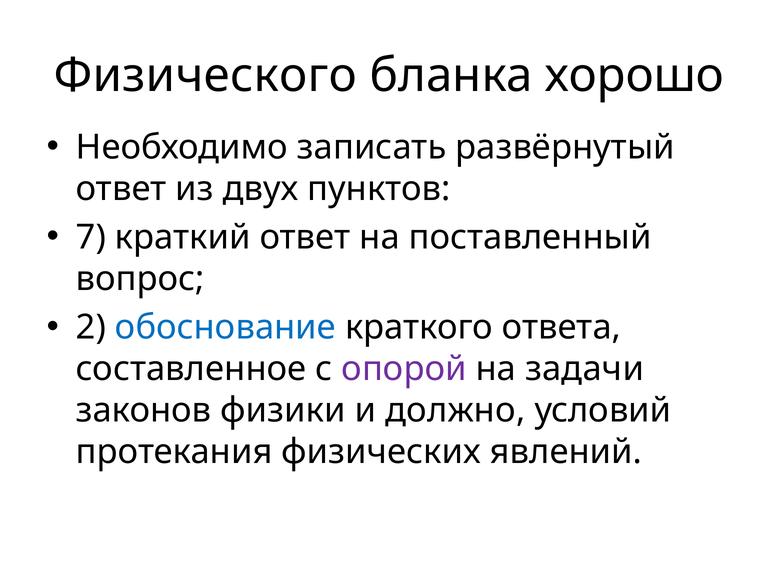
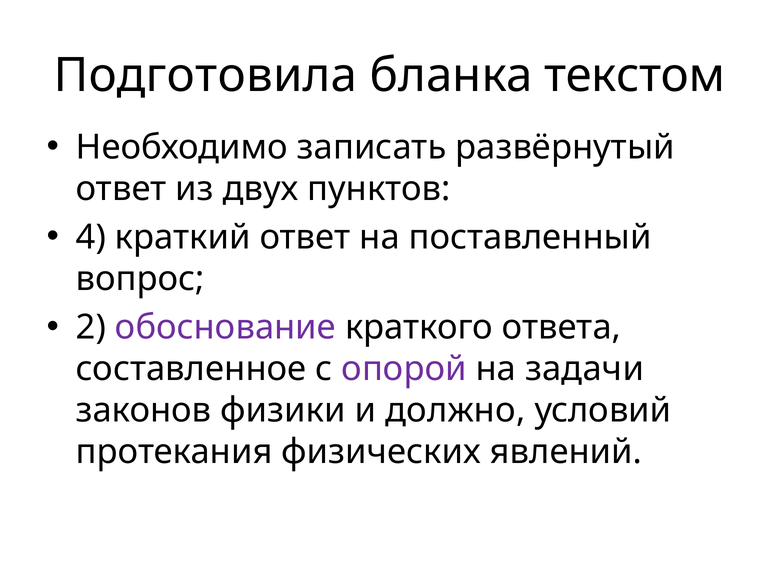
Физического: Физического -> Подготовила
хорошо: хорошо -> текстом
7: 7 -> 4
обоснование colour: blue -> purple
